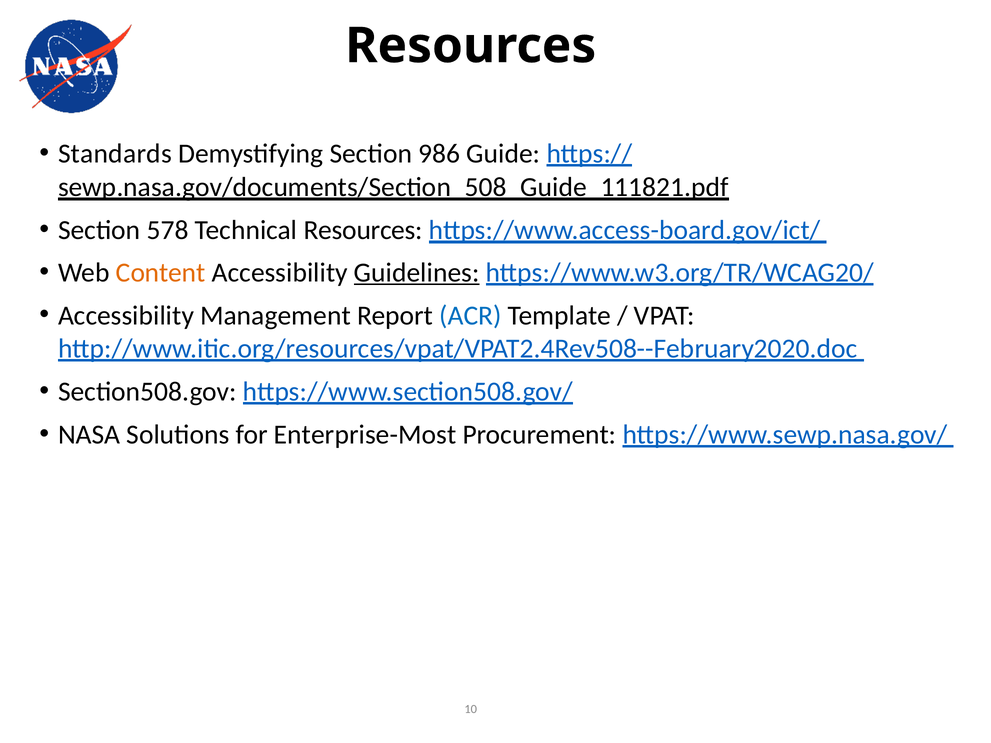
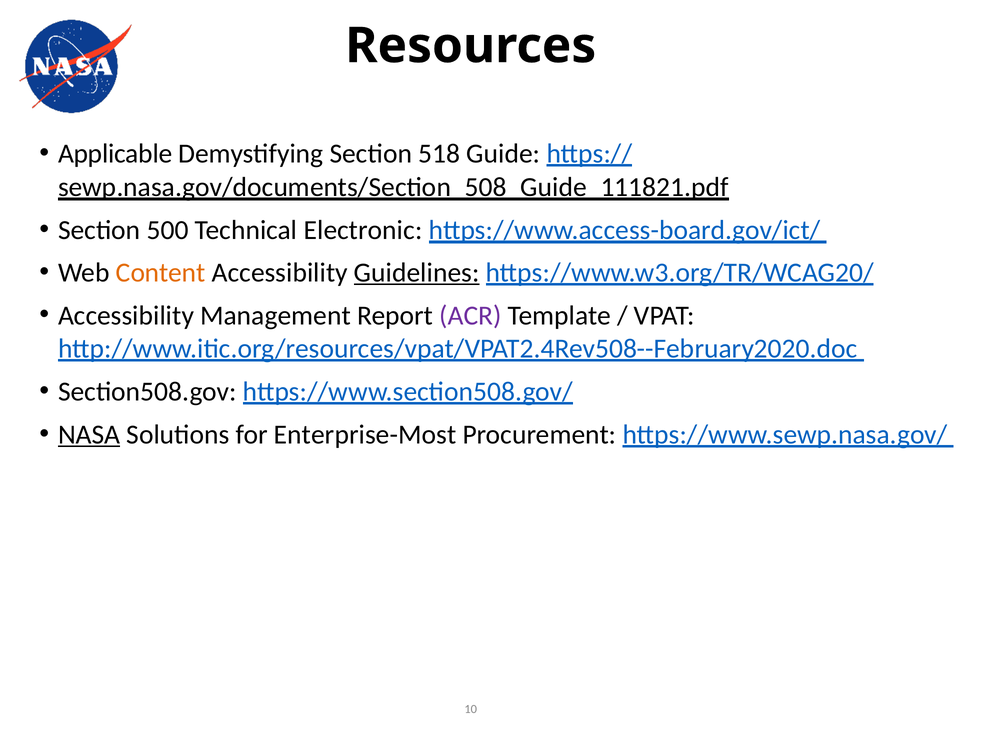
Standards: Standards -> Applicable
986: 986 -> 518
578: 578 -> 500
Technical Resources: Resources -> Electronic
ACR colour: blue -> purple
NASA underline: none -> present
